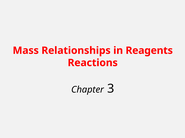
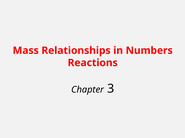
Reagents: Reagents -> Numbers
